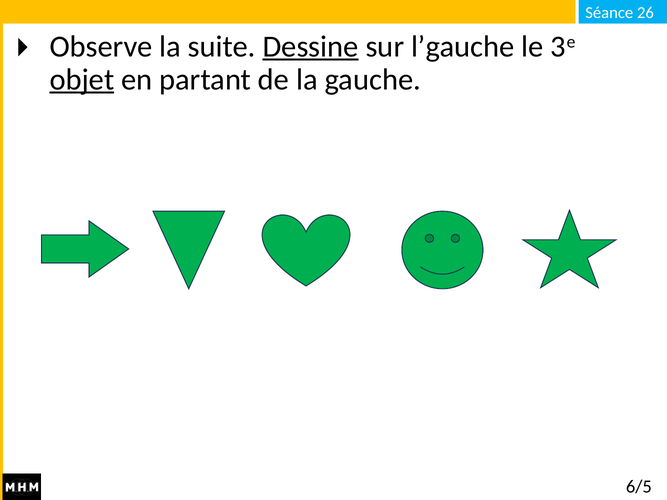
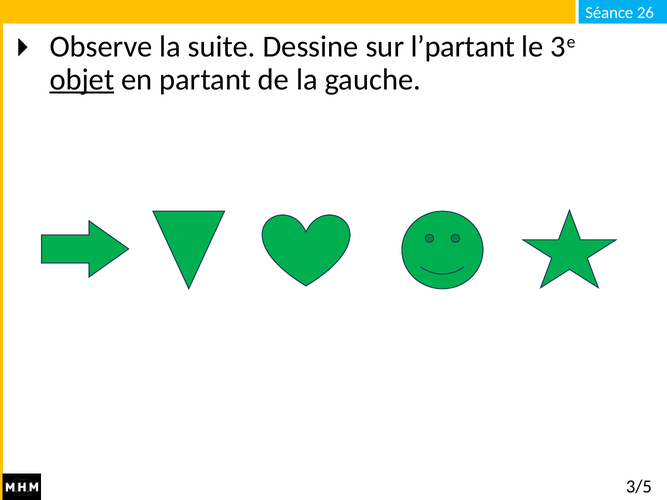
Dessine underline: present -> none
l’gauche: l’gauche -> l’partant
6/5: 6/5 -> 3/5
